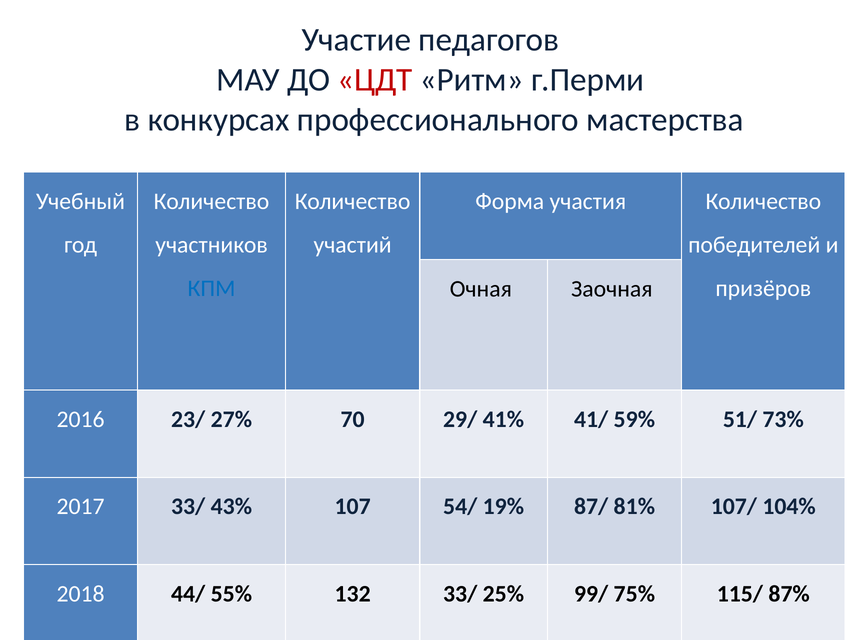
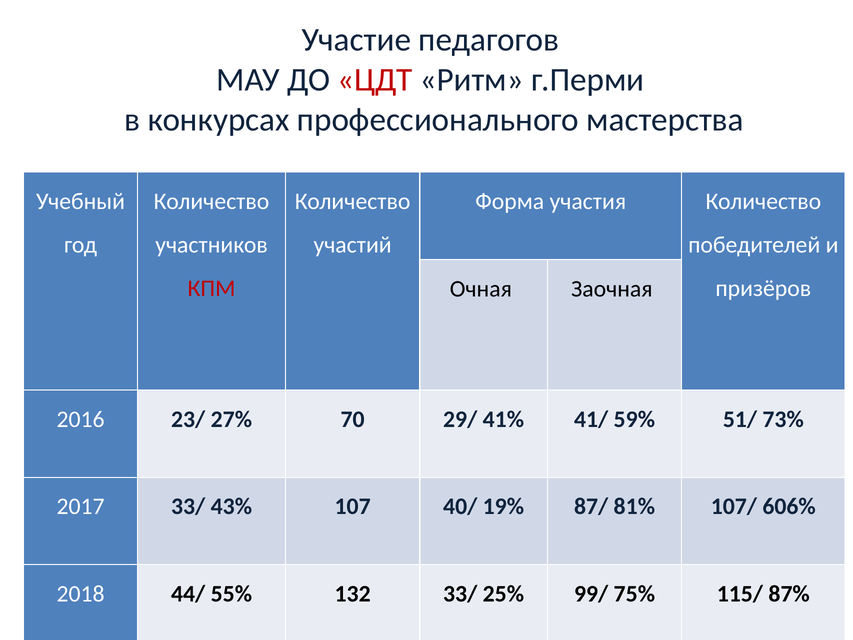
КПМ colour: blue -> red
54/: 54/ -> 40/
104%: 104% -> 606%
